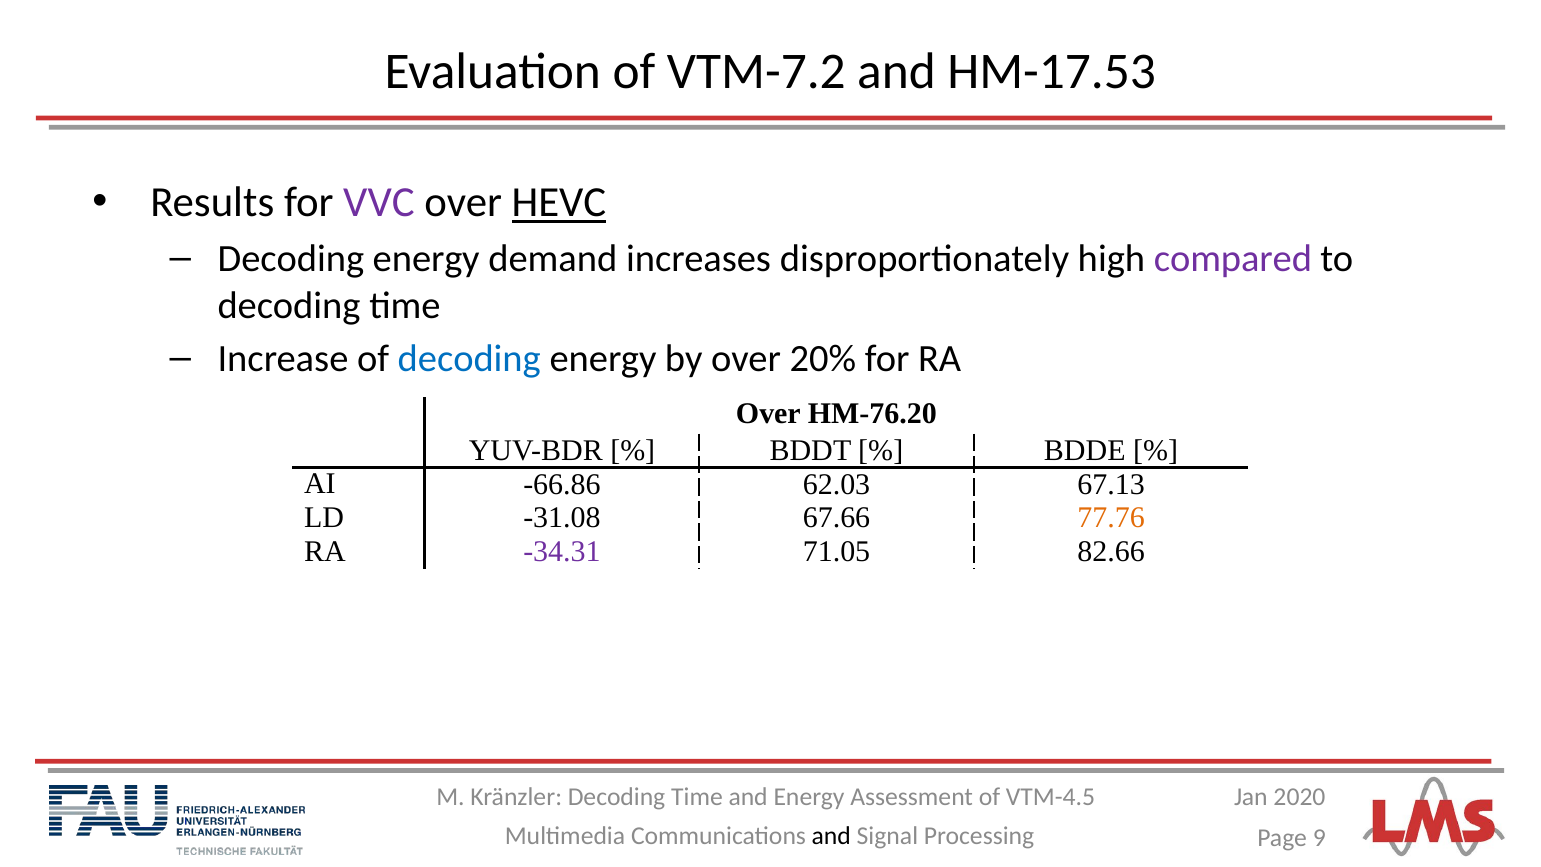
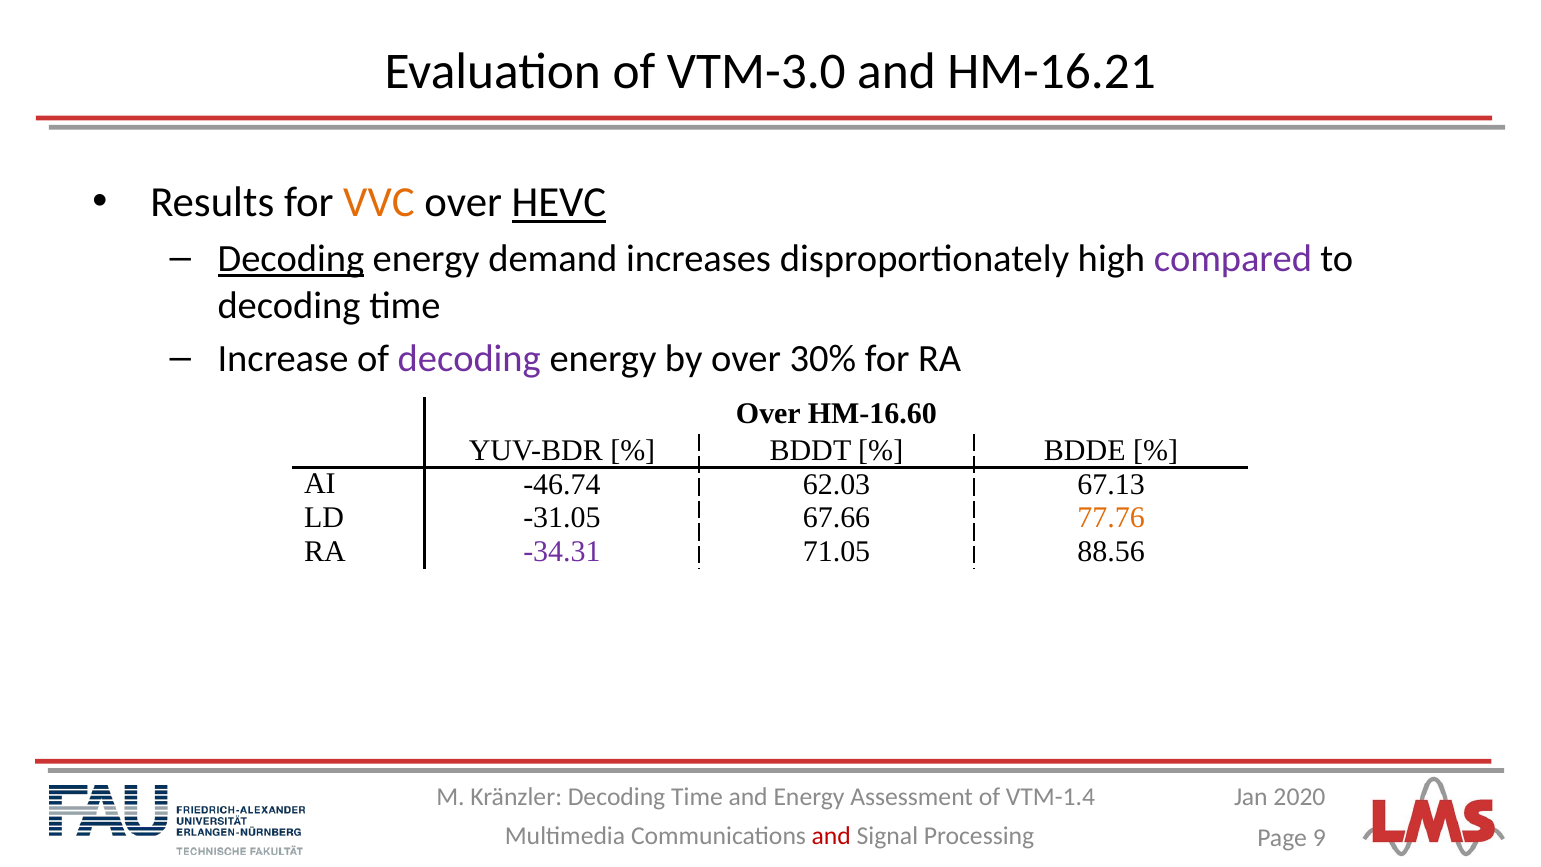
VTM-7.2: VTM-7.2 -> VTM-3.0
HM-17.53: HM-17.53 -> HM-16.21
VVC colour: purple -> orange
Decoding at (291, 259) underline: none -> present
decoding at (469, 359) colour: blue -> purple
20%: 20% -> 30%
HM-76.20: HM-76.20 -> HM-16.60
-66.86: -66.86 -> -46.74
-31.08: -31.08 -> -31.05
82.66: 82.66 -> 88.56
VTM-4.5: VTM-4.5 -> VTM-1.4
and at (831, 836) colour: black -> red
